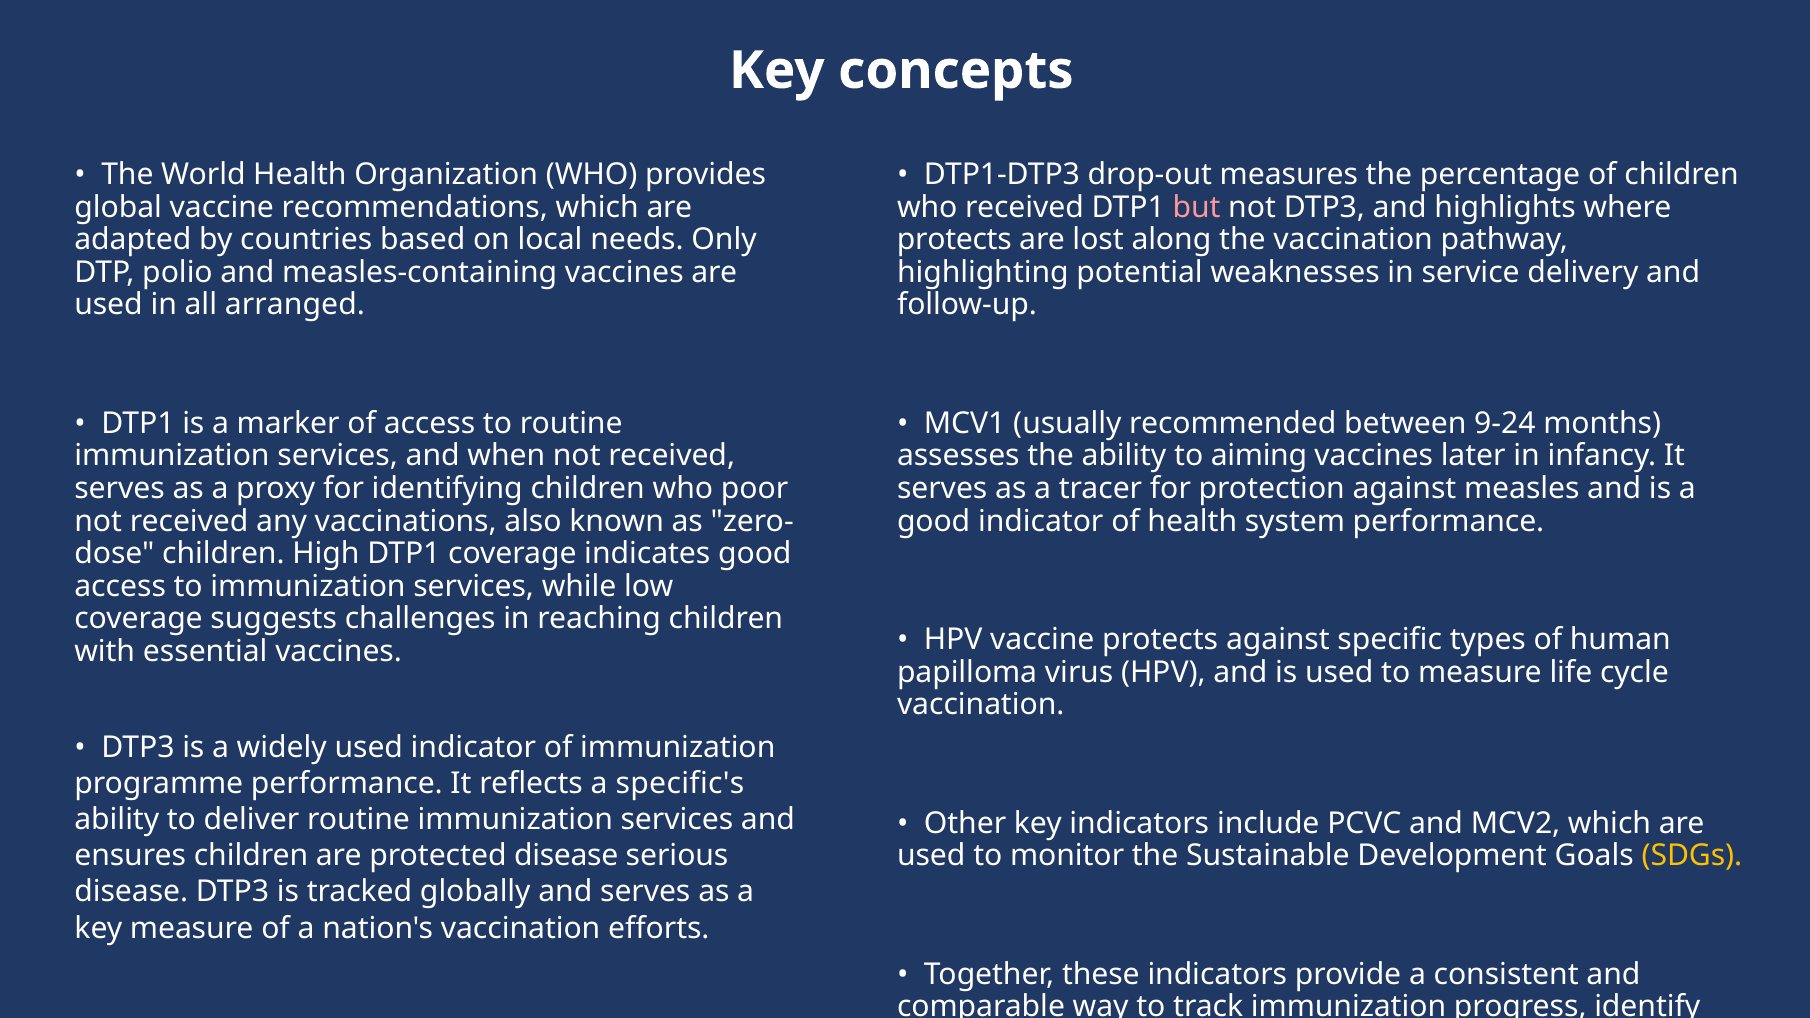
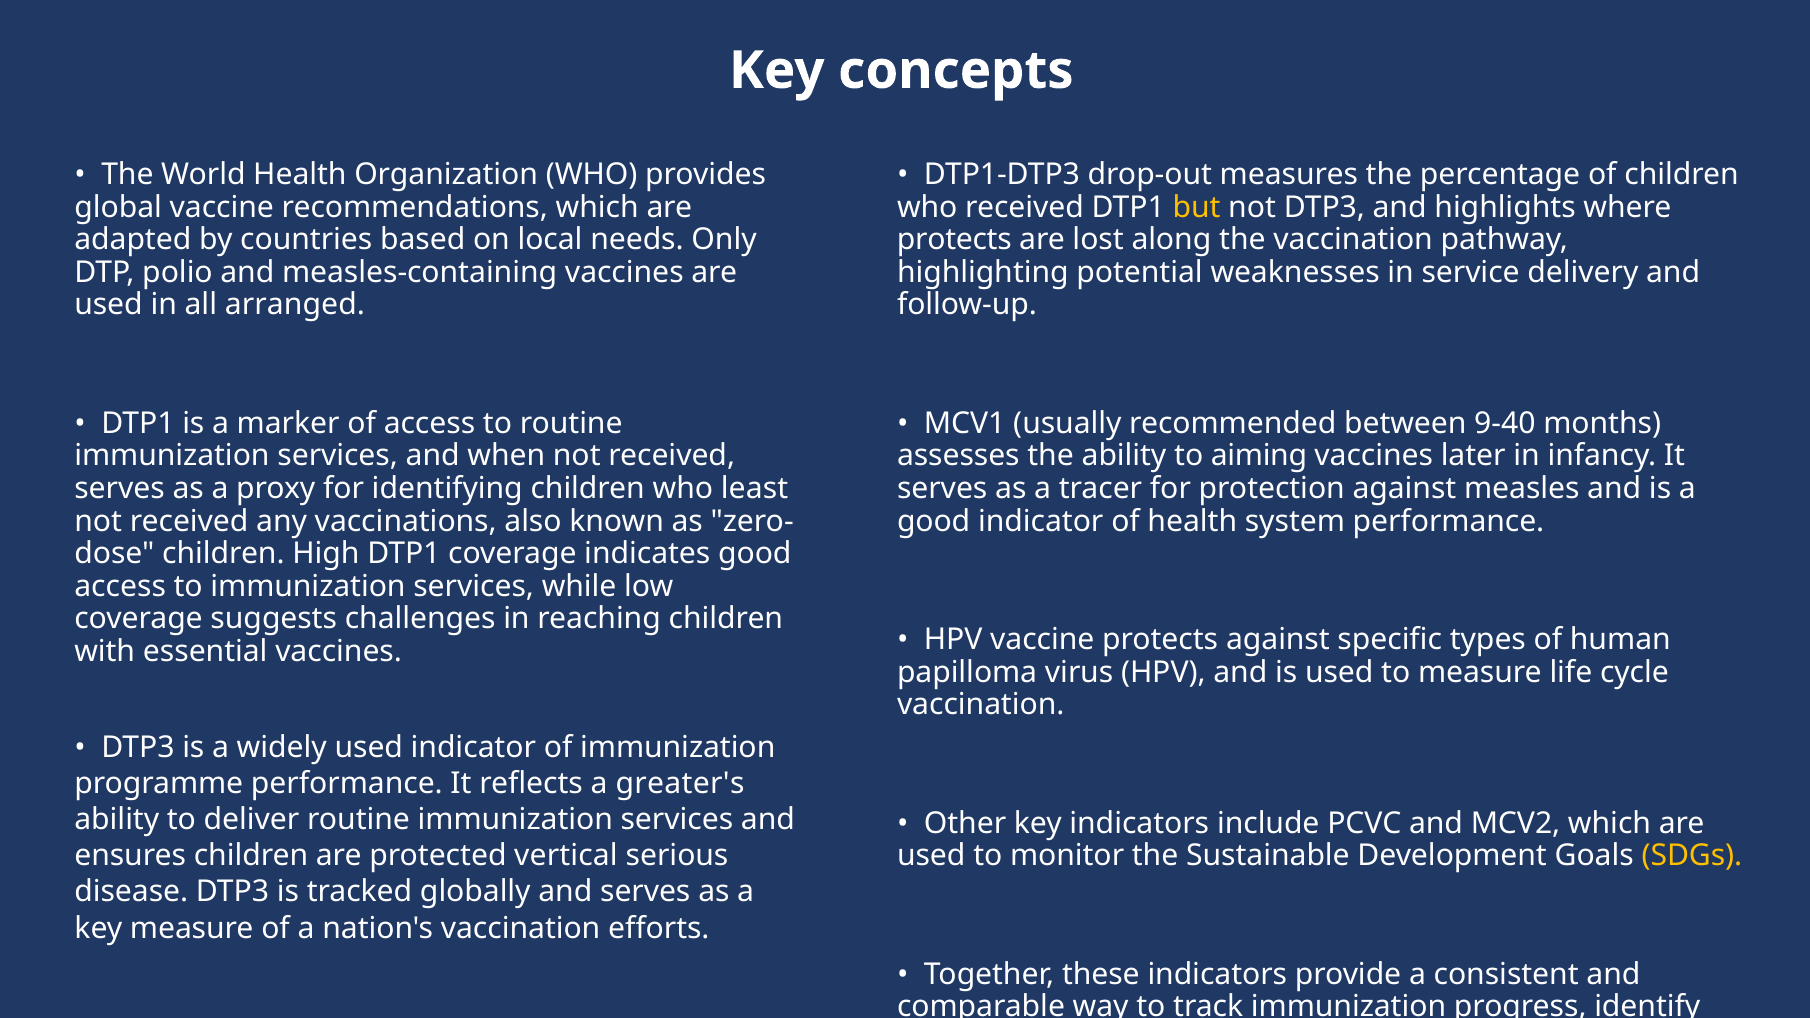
but colour: pink -> yellow
9-24: 9-24 -> 9-40
poor: poor -> least
specific's: specific's -> greater's
protected disease: disease -> vertical
